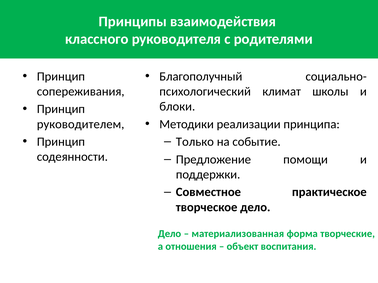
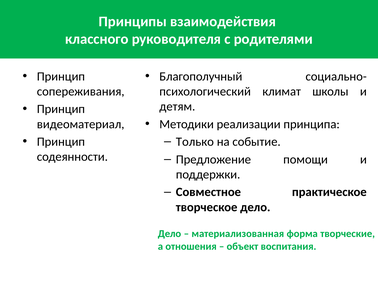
блоки: блоки -> детям
руководителем: руководителем -> видеоматериал
